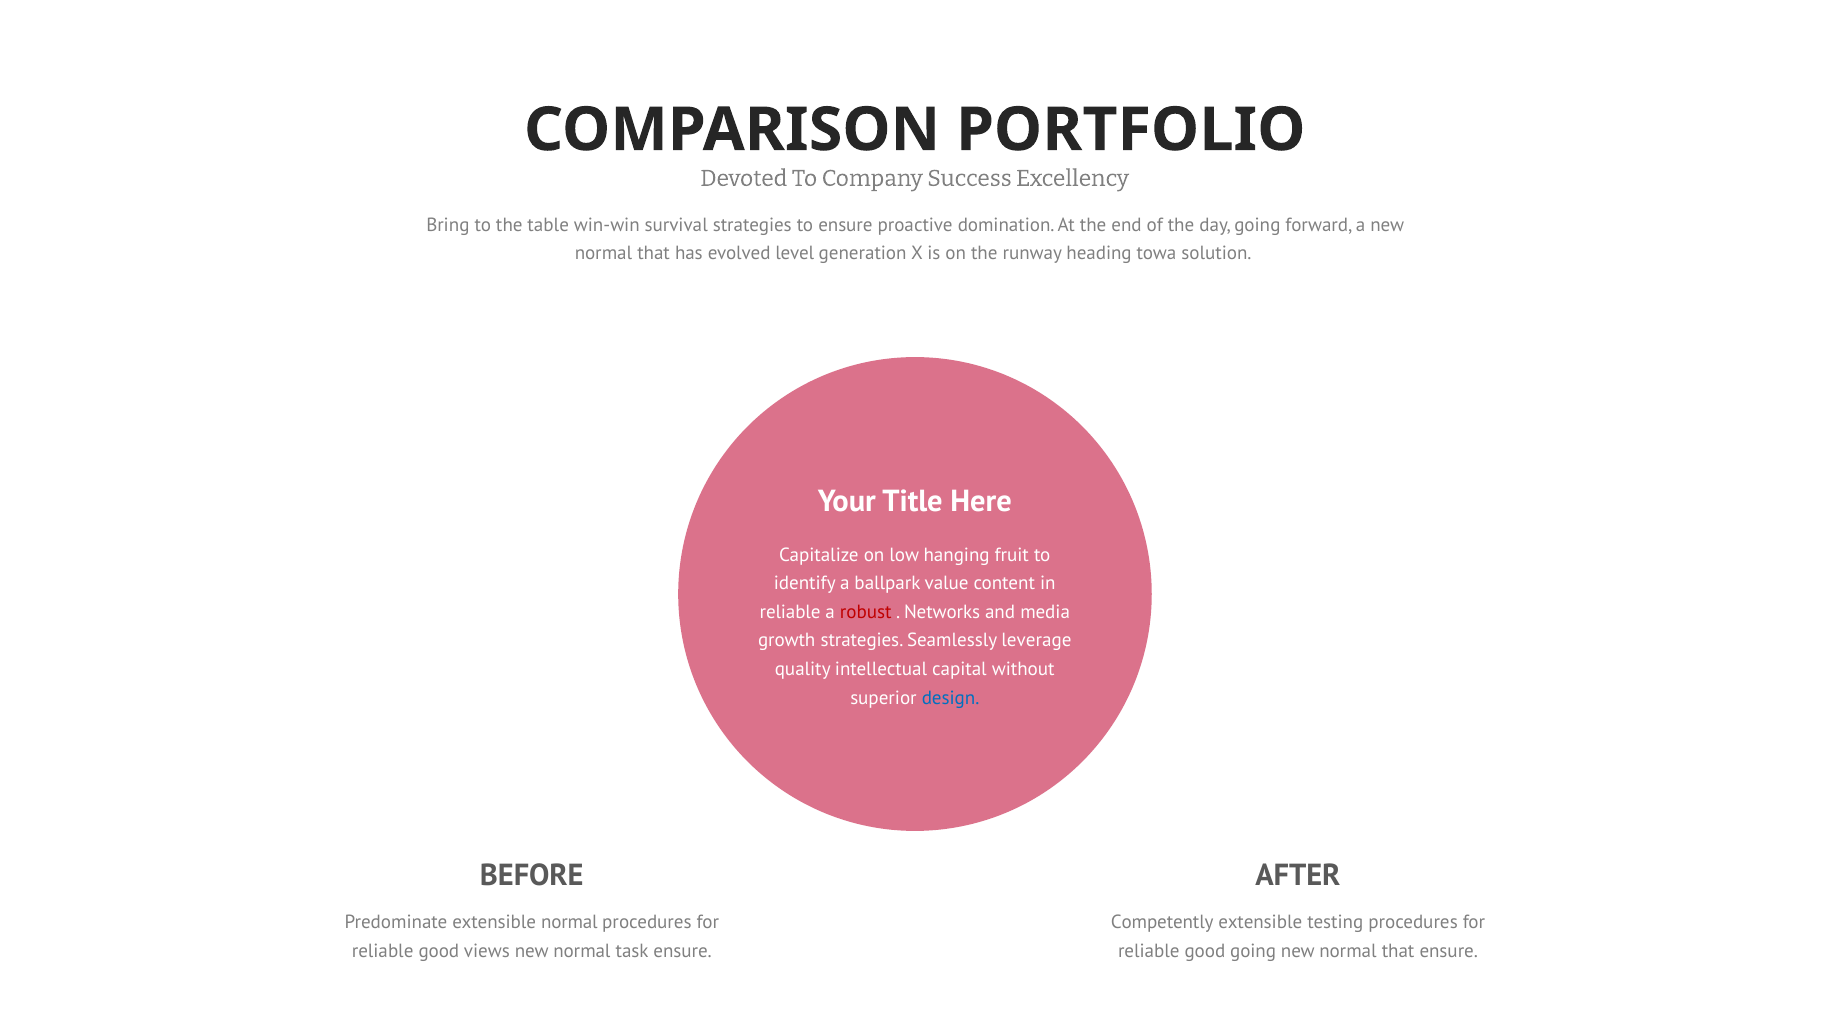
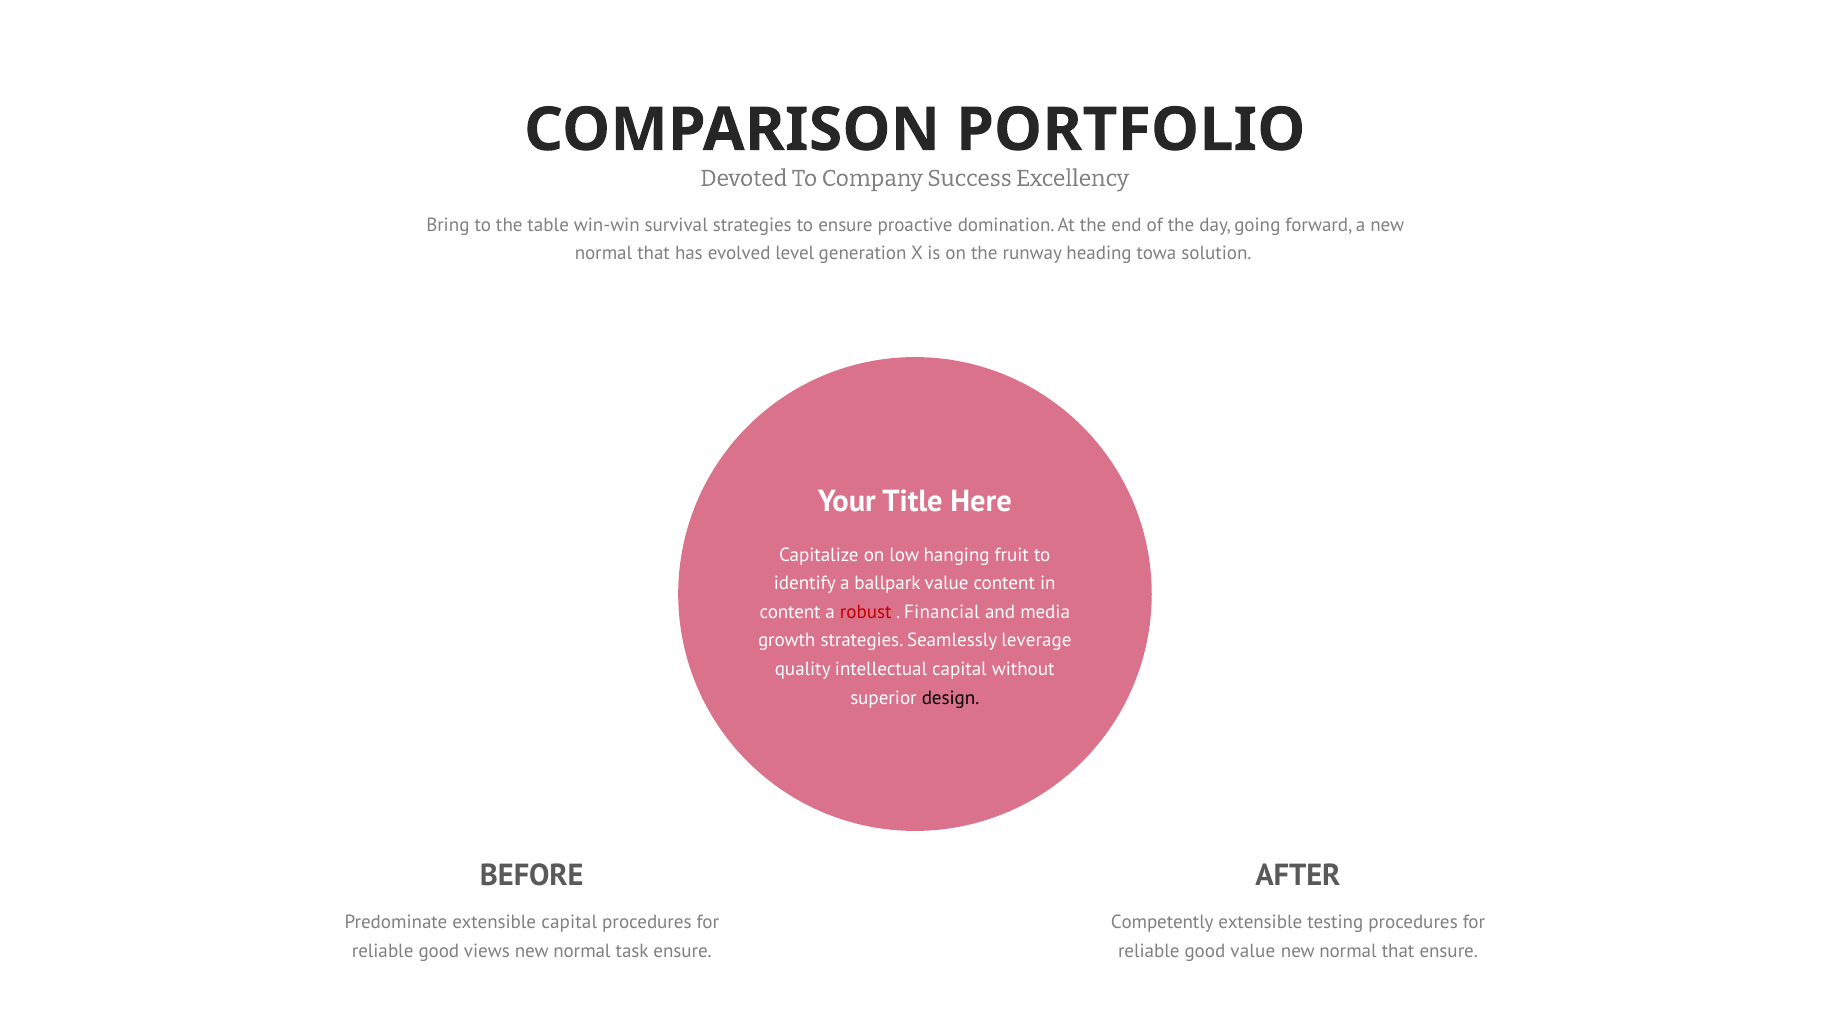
reliable at (790, 612): reliable -> content
Networks: Networks -> Financial
design colour: blue -> black
extensible normal: normal -> capital
good going: going -> value
